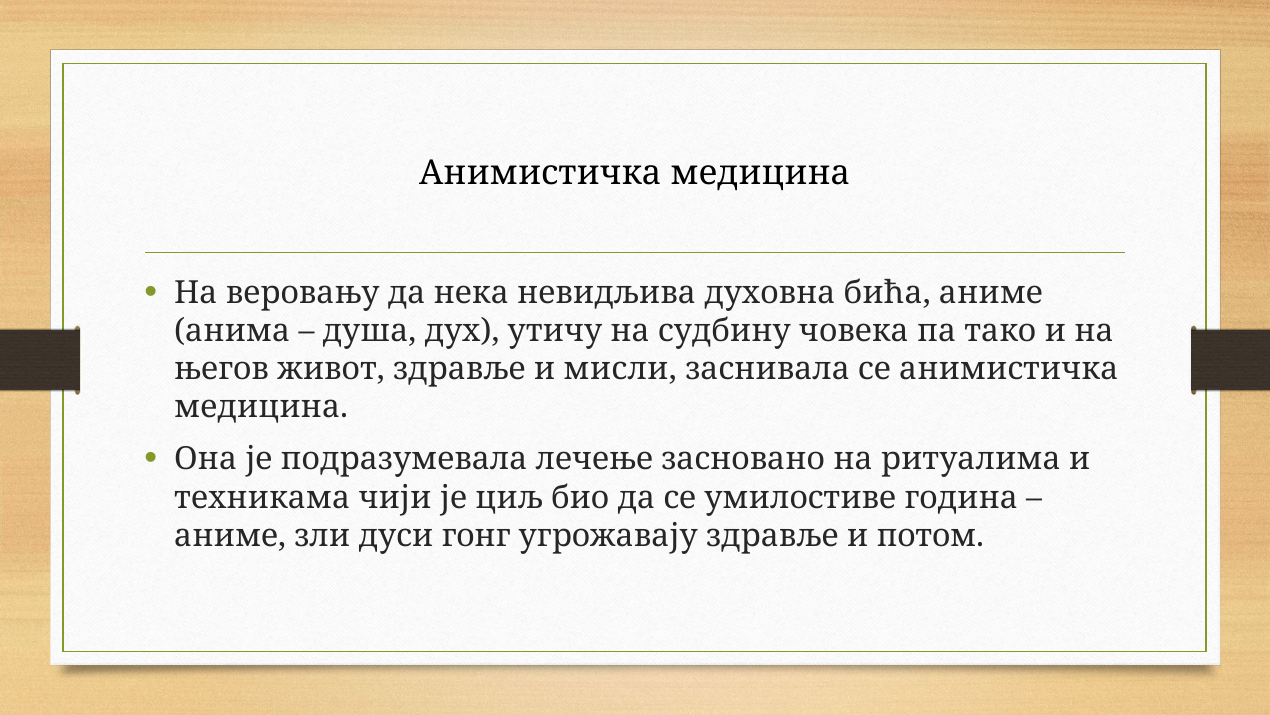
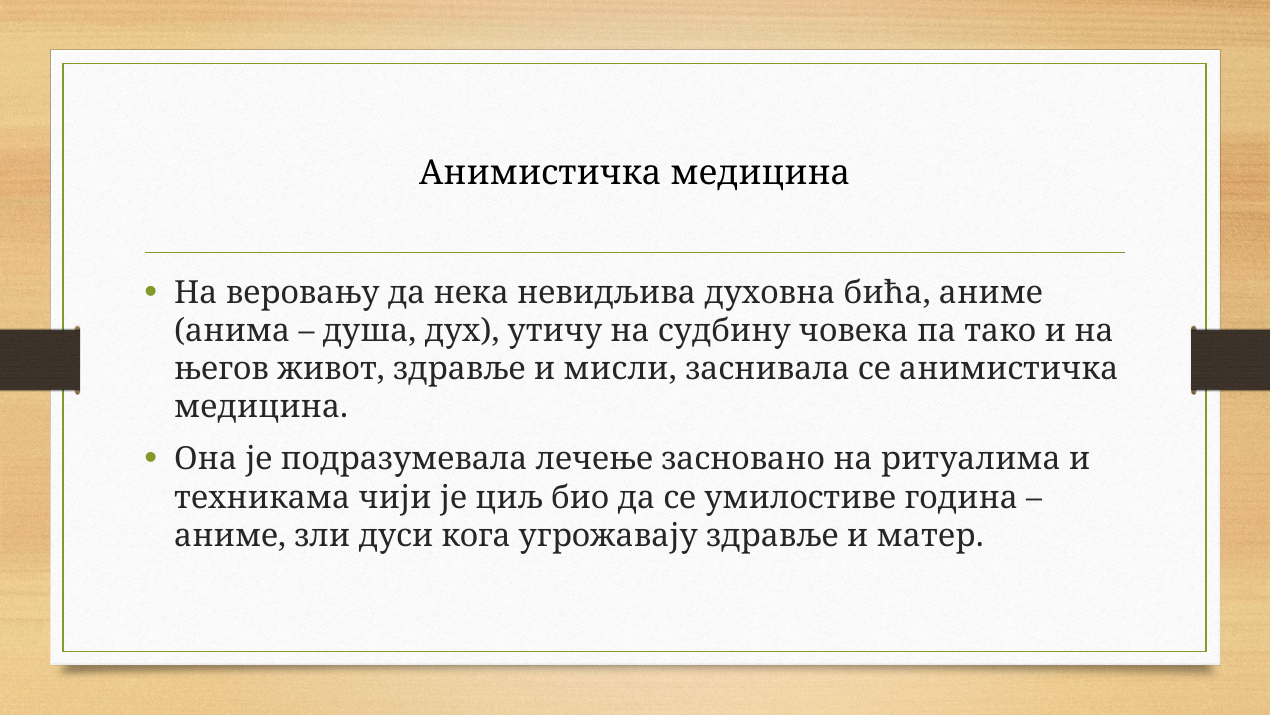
гонг: гонг -> кога
потом: потом -> матер
